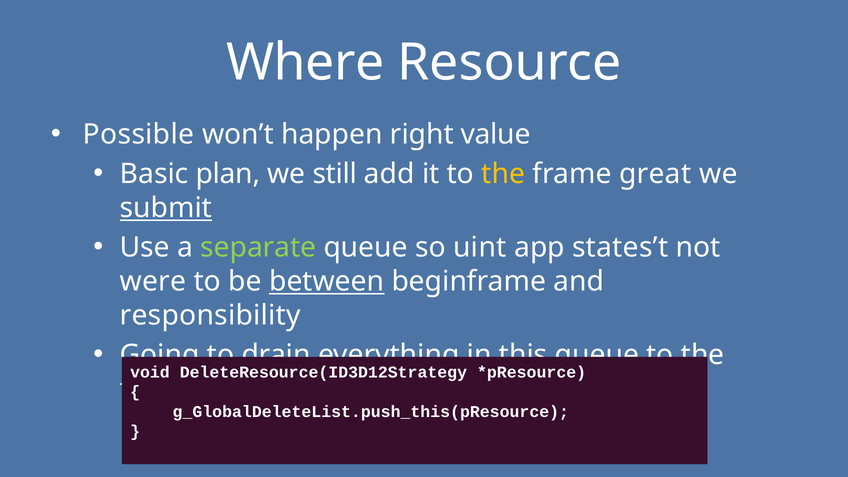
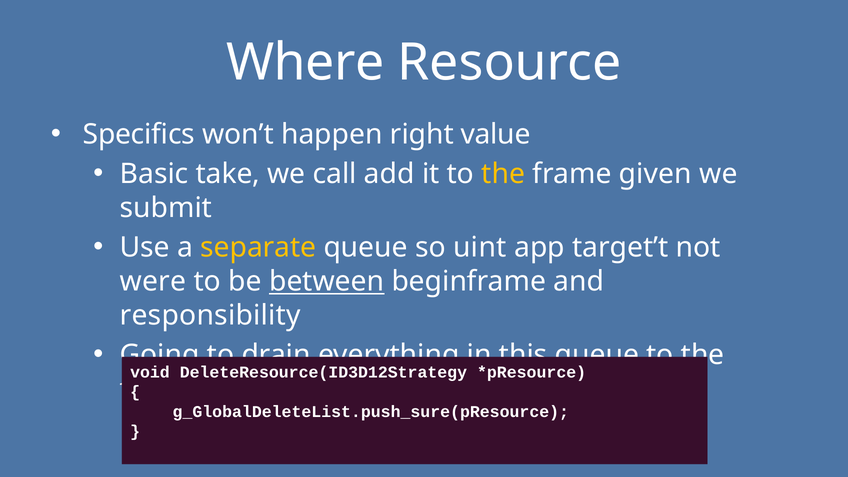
Possible: Possible -> Specifics
plan: plan -> take
still: still -> call
great: great -> given
submit at (166, 208) underline: present -> none
separate colour: light green -> yellow
states’t: states’t -> target’t
g_GlobalDeleteList.push_this(pResource: g_GlobalDeleteList.push_this(pResource -> g_GlobalDeleteList.push_sure(pResource
